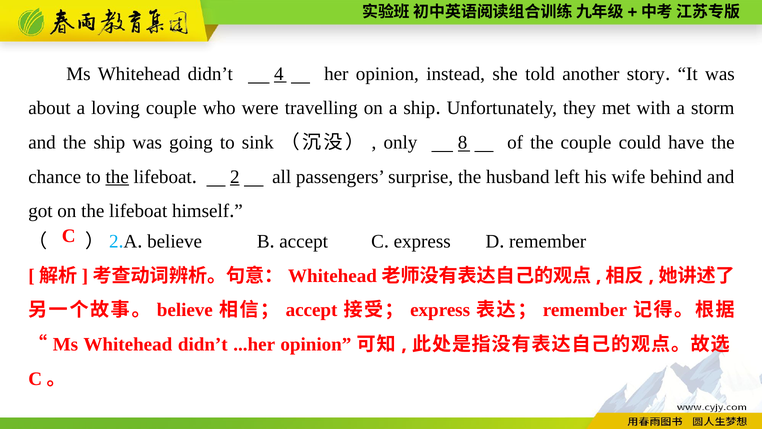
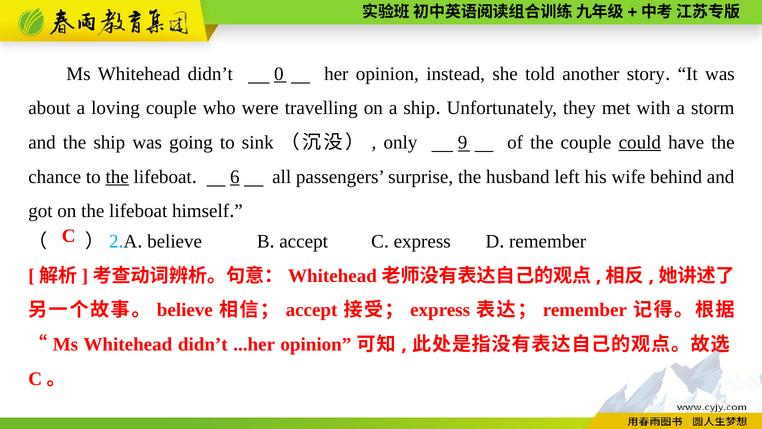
4: 4 -> 0
8: 8 -> 9
could underline: none -> present
2: 2 -> 6
